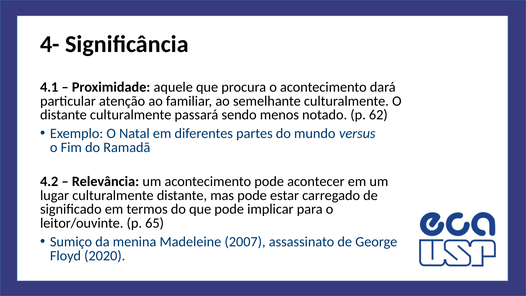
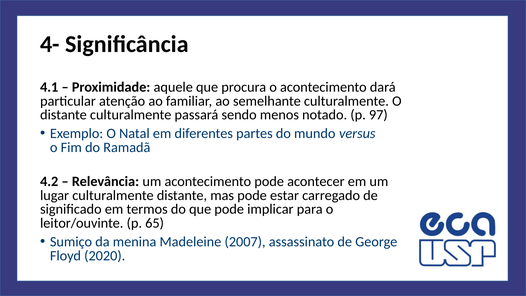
62: 62 -> 97
